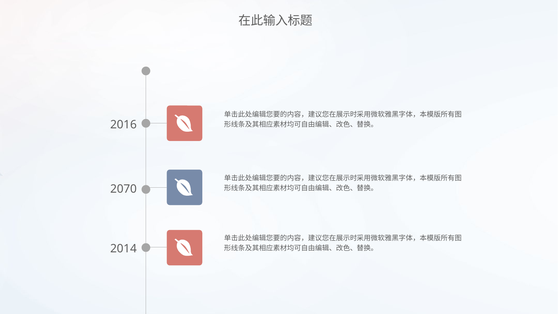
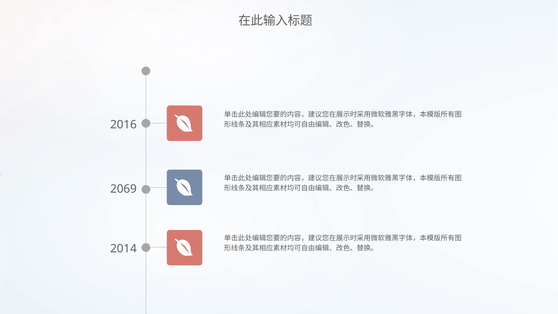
2070: 2070 -> 2069
